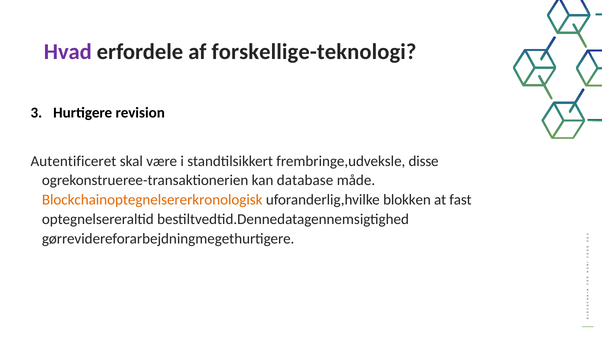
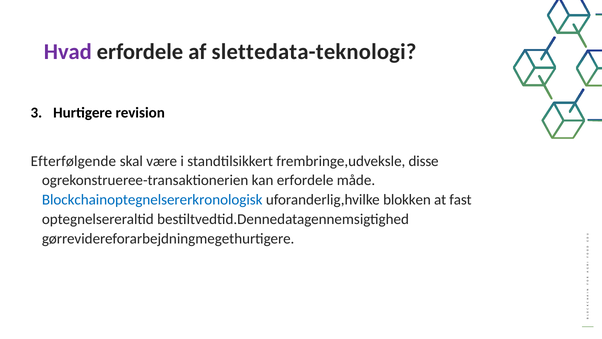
forskellige-teknologi: forskellige-teknologi -> slettedata-teknologi
Autentificeret: Autentificeret -> Efterfølgende
kan database: database -> erfordele
Blockchainoptegnelsererkronologisk colour: orange -> blue
